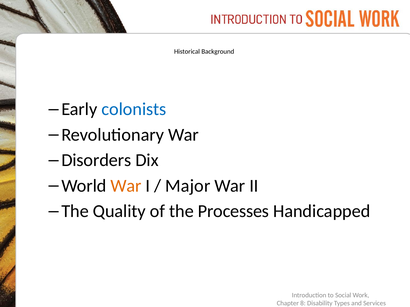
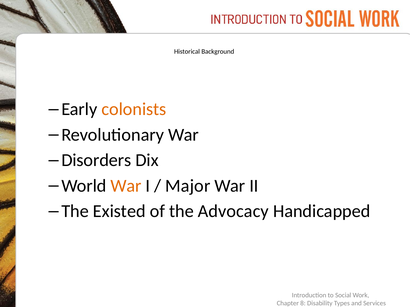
colonists colour: blue -> orange
Quality: Quality -> Existed
Processes: Processes -> Advocacy
